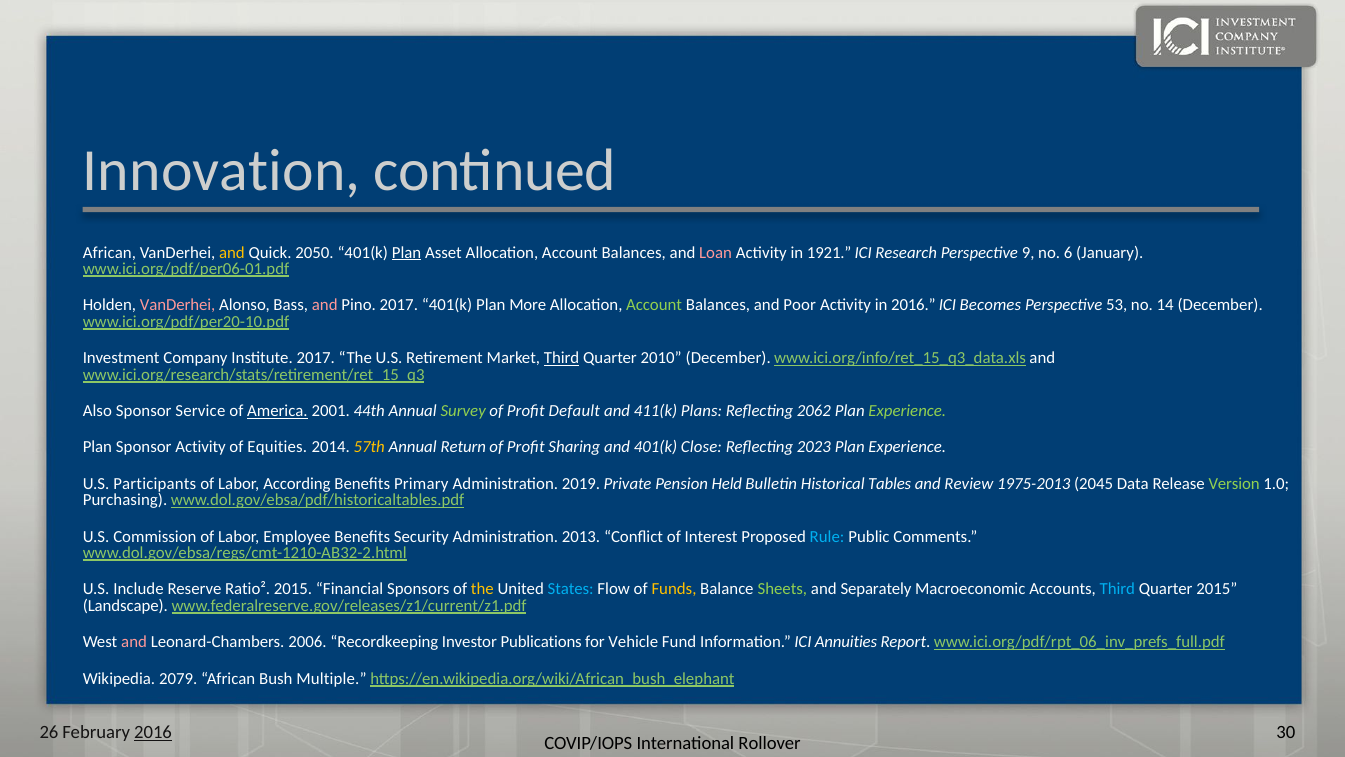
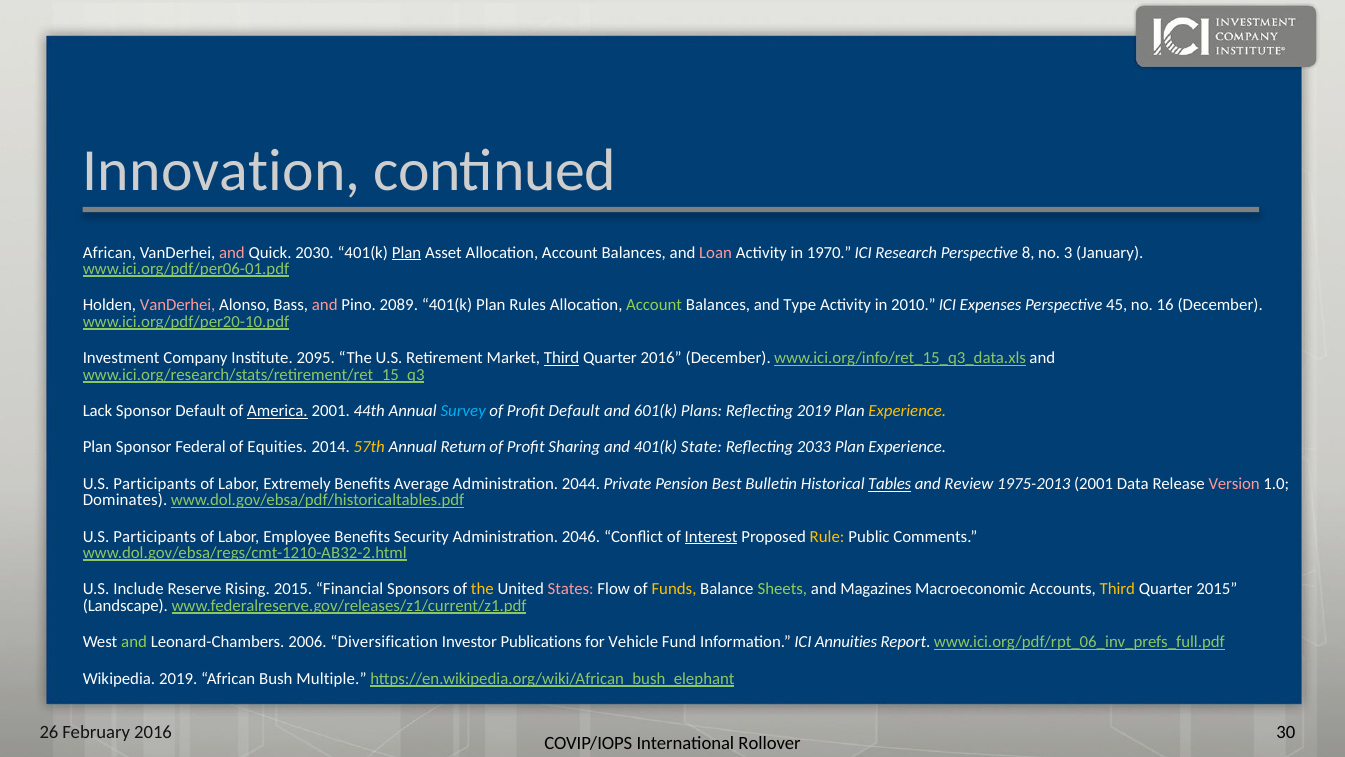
and at (232, 252) colour: yellow -> pink
2050: 2050 -> 2030
1921: 1921 -> 1970
9: 9 -> 8
6: 6 -> 3
Pino 2017: 2017 -> 2089
More: More -> Rules
Poor: Poor -> Type
in 2016: 2016 -> 2010
Becomes: Becomes -> Expenses
53: 53 -> 45
14: 14 -> 16
Institute 2017: 2017 -> 2095
Quarter 2010: 2010 -> 2016
Also: Also -> Lack
Sponsor Service: Service -> Default
Survey colour: light green -> light blue
411(k: 411(k -> 601(k
Reflecting 2062: 2062 -> 2019
Experience at (907, 411) colour: light green -> yellow
Sponsor Activity: Activity -> Federal
Close: Close -> State
2023: 2023 -> 2033
According: According -> Extremely
Primary: Primary -> Average
2019: 2019 -> 2044
Held: Held -> Best
Tables underline: none -> present
1975-2013 2045: 2045 -> 2001
Version colour: light green -> pink
Purchasing: Purchasing -> Dominates
Commission at (155, 536): Commission -> Participants
2013: 2013 -> 2046
Interest underline: none -> present
Rule colour: light blue -> yellow
Ratio²: Ratio² -> Rising
States colour: light blue -> pink
Separately: Separately -> Magazines
Third at (1117, 589) colour: light blue -> yellow
and at (134, 642) colour: pink -> light green
Recordkeeping: Recordkeeping -> Diversification
Wikipedia 2079: 2079 -> 2019
2016 at (153, 732) underline: present -> none
